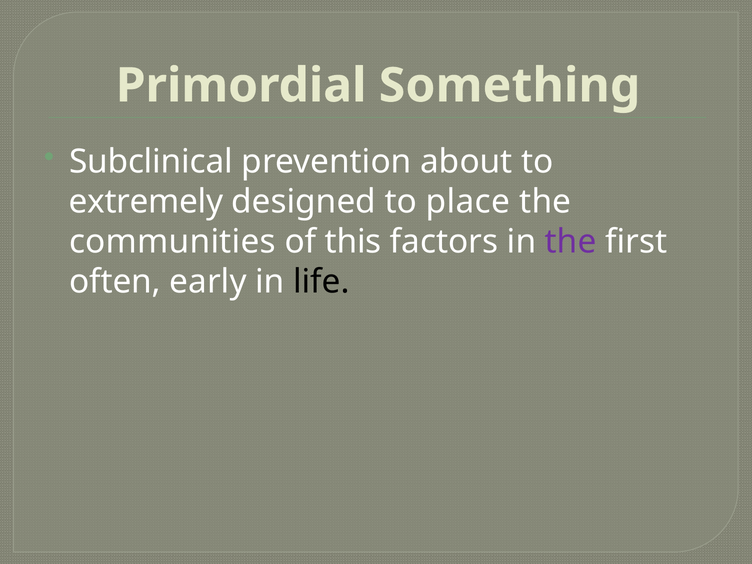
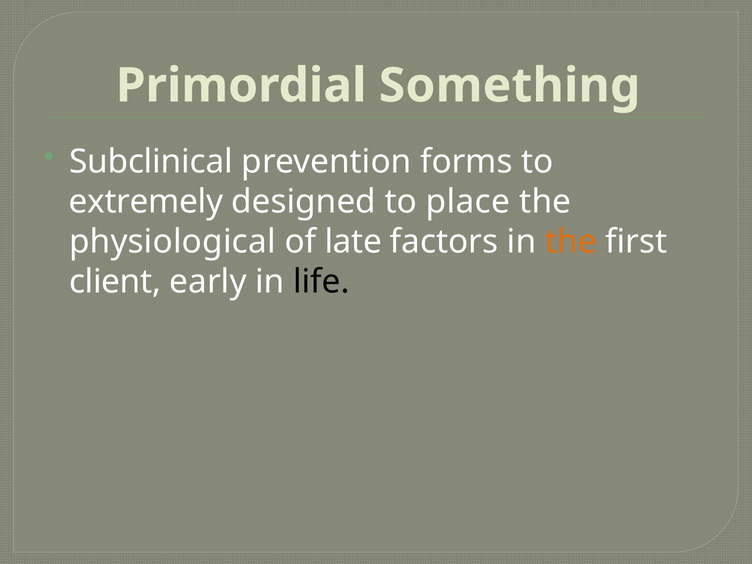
about: about -> forms
communities: communities -> physiological
this: this -> late
the at (571, 242) colour: purple -> orange
often: often -> client
